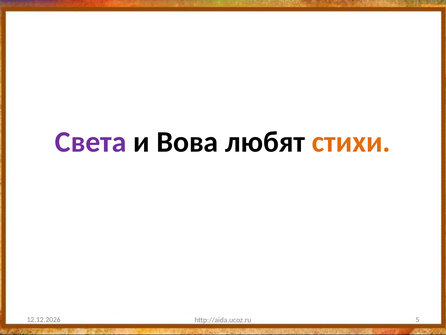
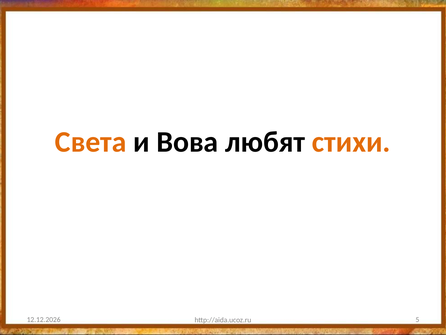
Света colour: purple -> orange
